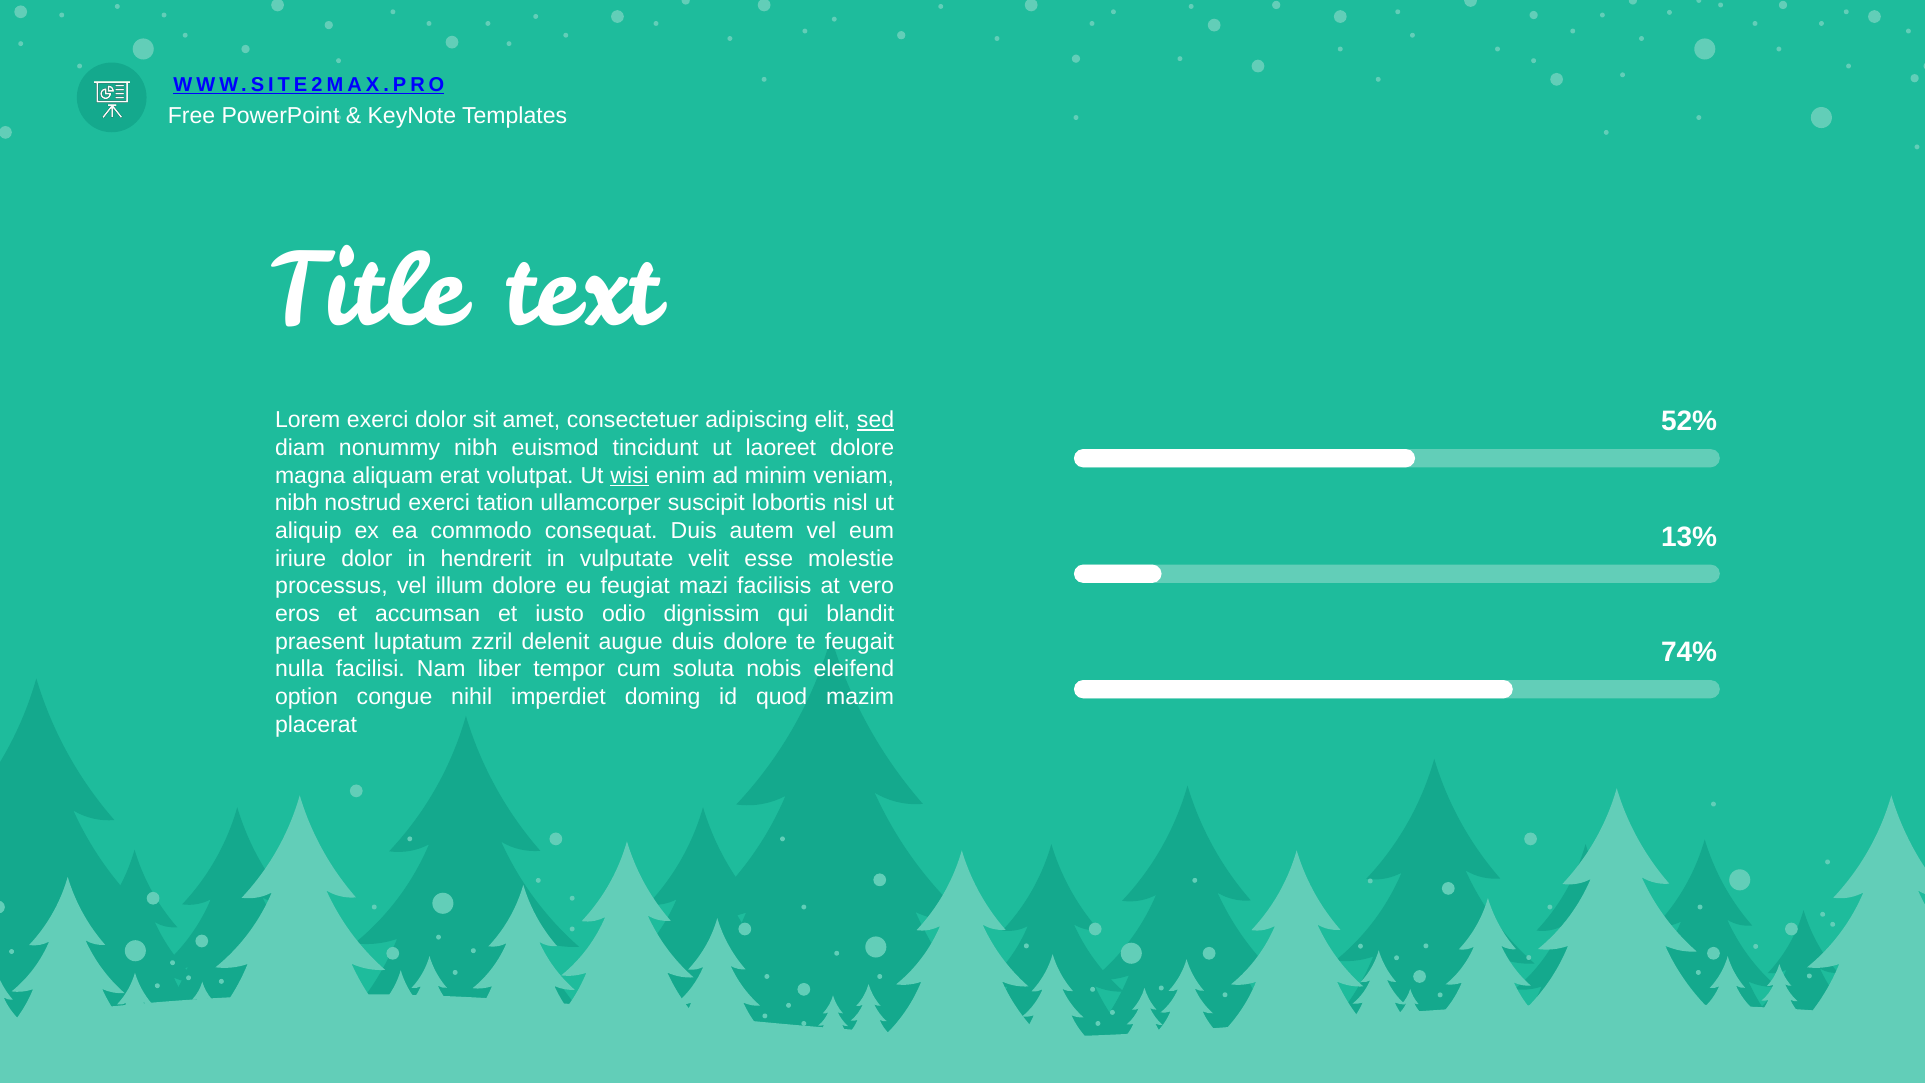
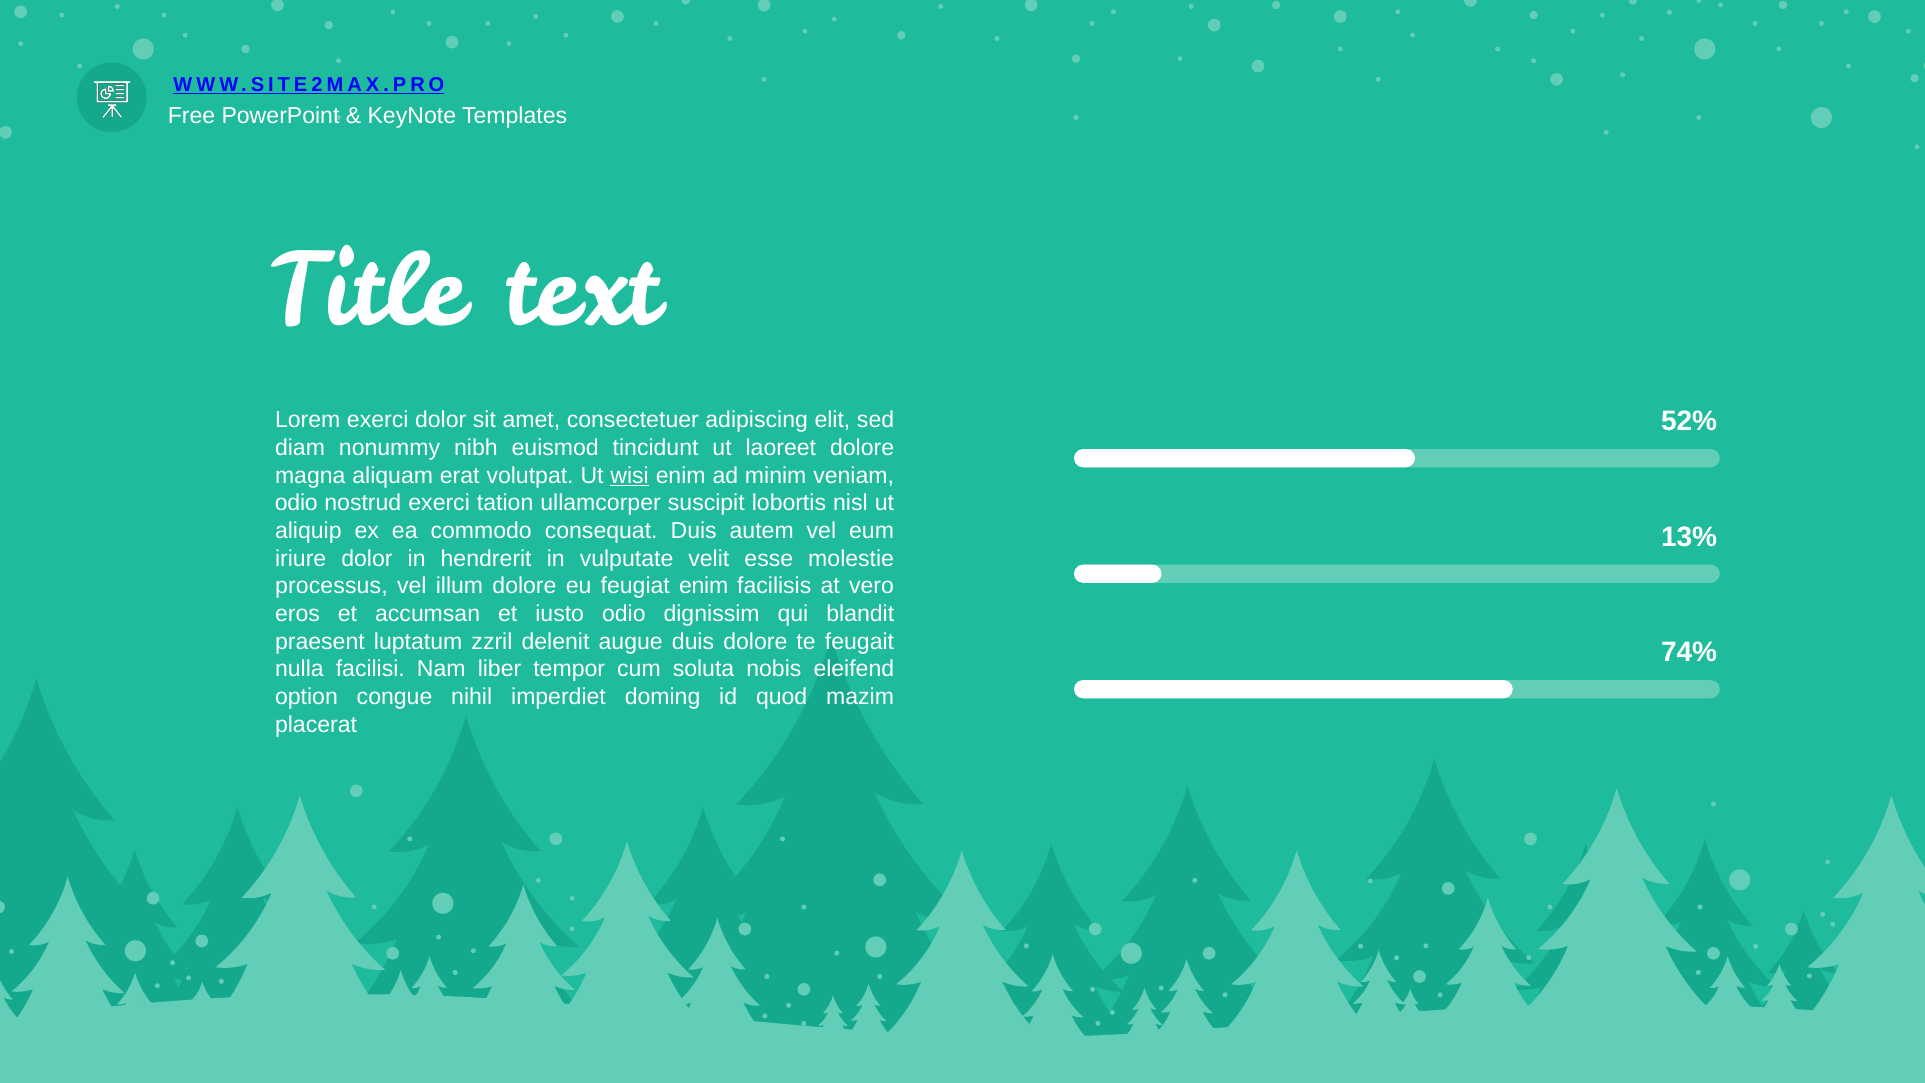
sed underline: present -> none
nibh at (296, 503): nibh -> odio
feugiat mazi: mazi -> enim
